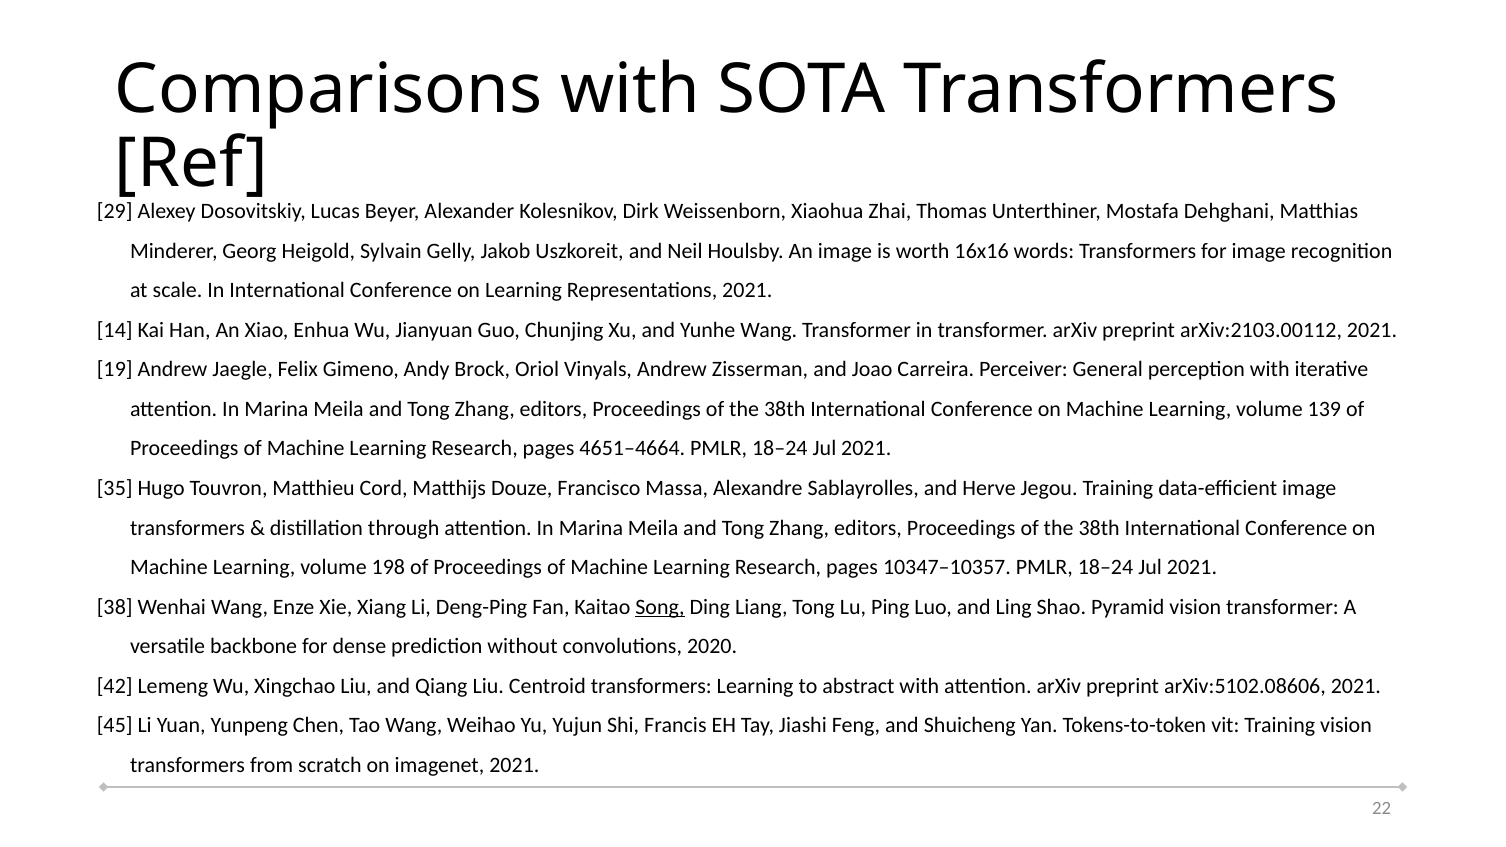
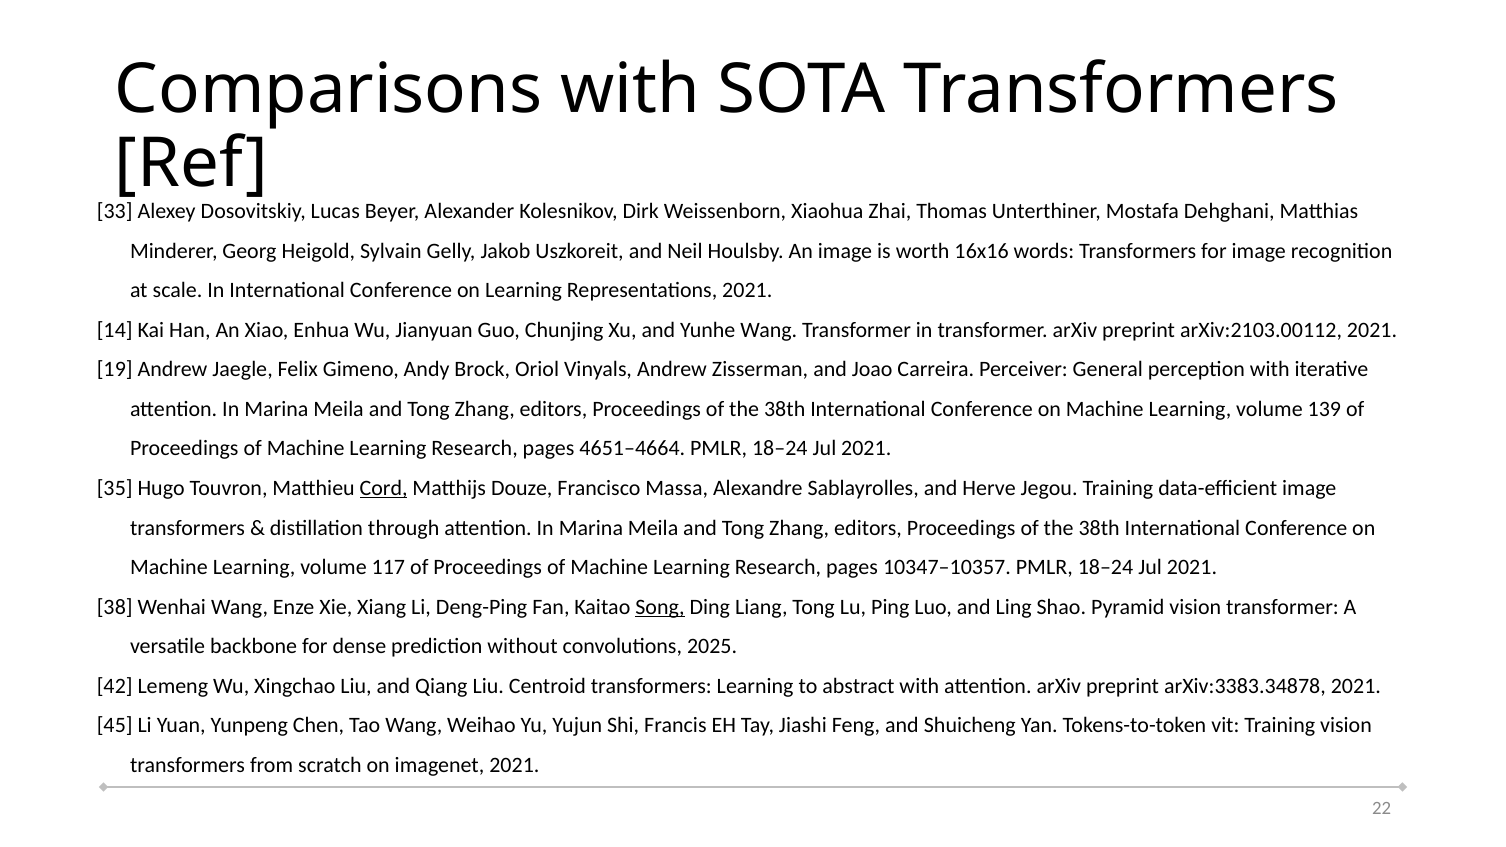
29: 29 -> 33
Cord underline: none -> present
198: 198 -> 117
2020: 2020 -> 2025
arXiv:5102.08606: arXiv:5102.08606 -> arXiv:3383.34878
